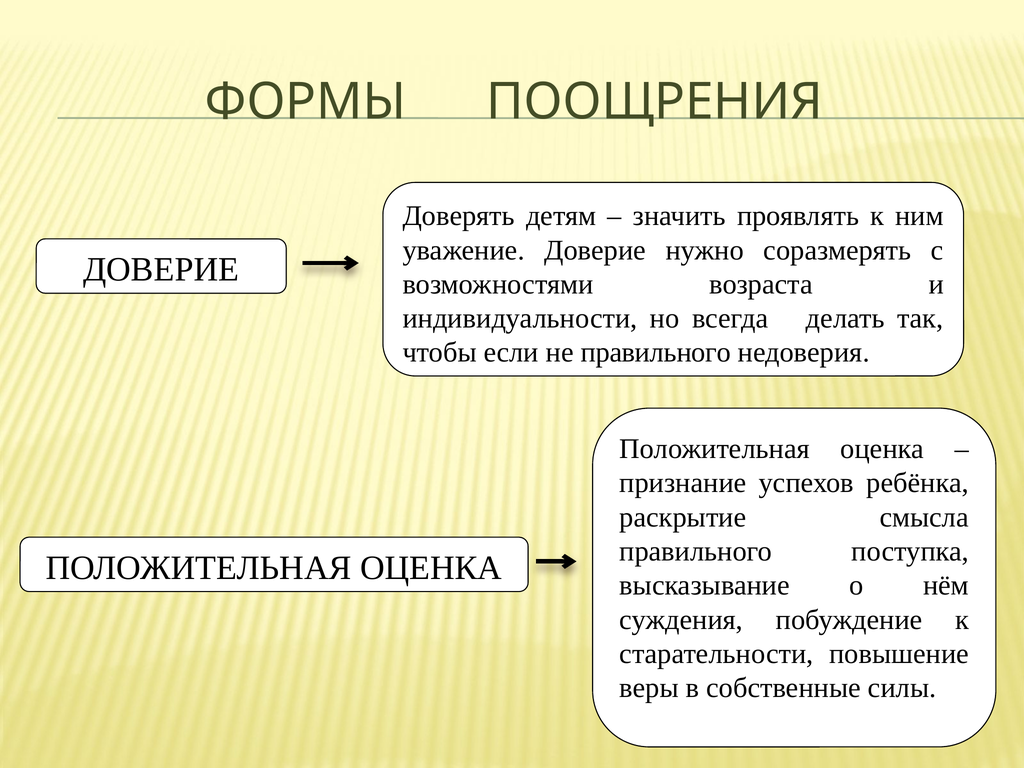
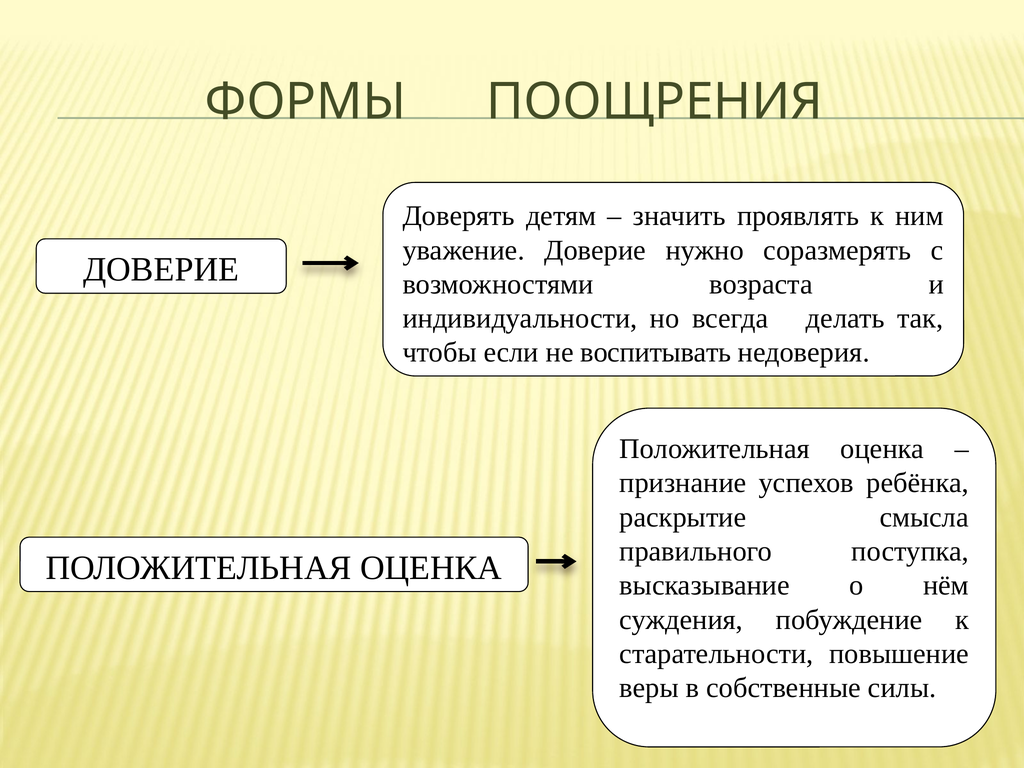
не правильного: правильного -> воспитывать
